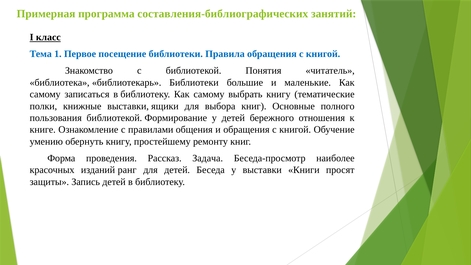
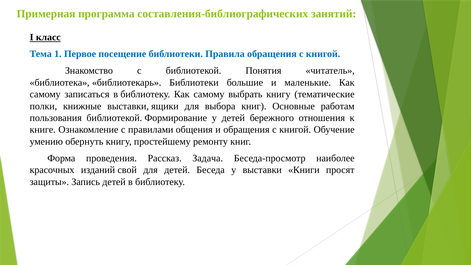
полного: полного -> работам
ранг: ранг -> свой
